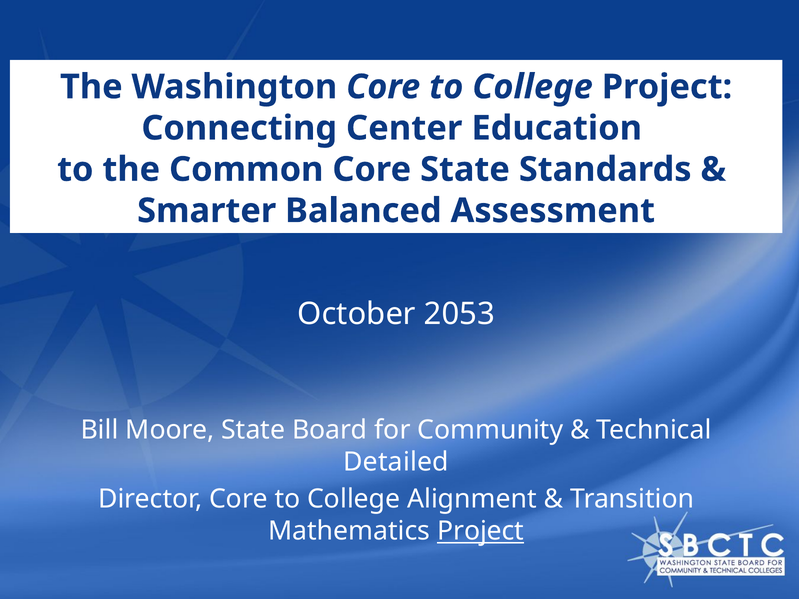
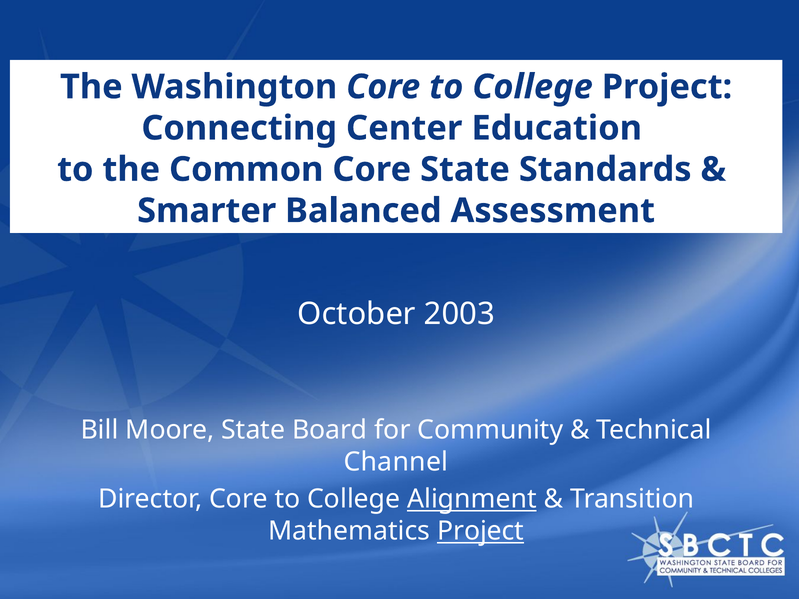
2053: 2053 -> 2003
Detailed: Detailed -> Channel
Alignment underline: none -> present
